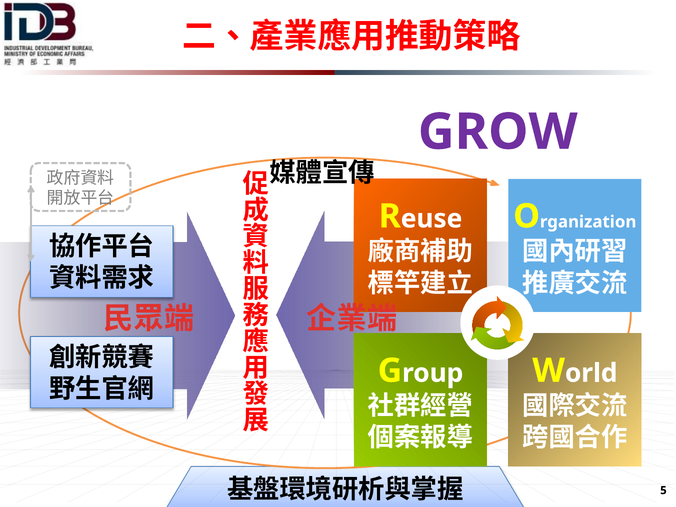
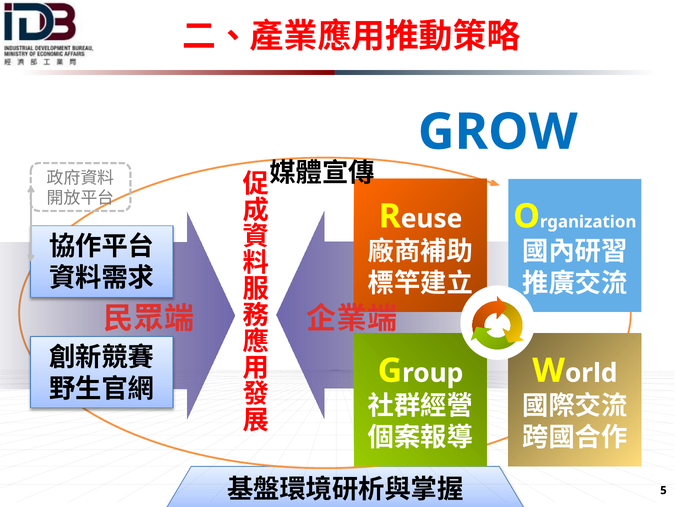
GROW colour: purple -> blue
